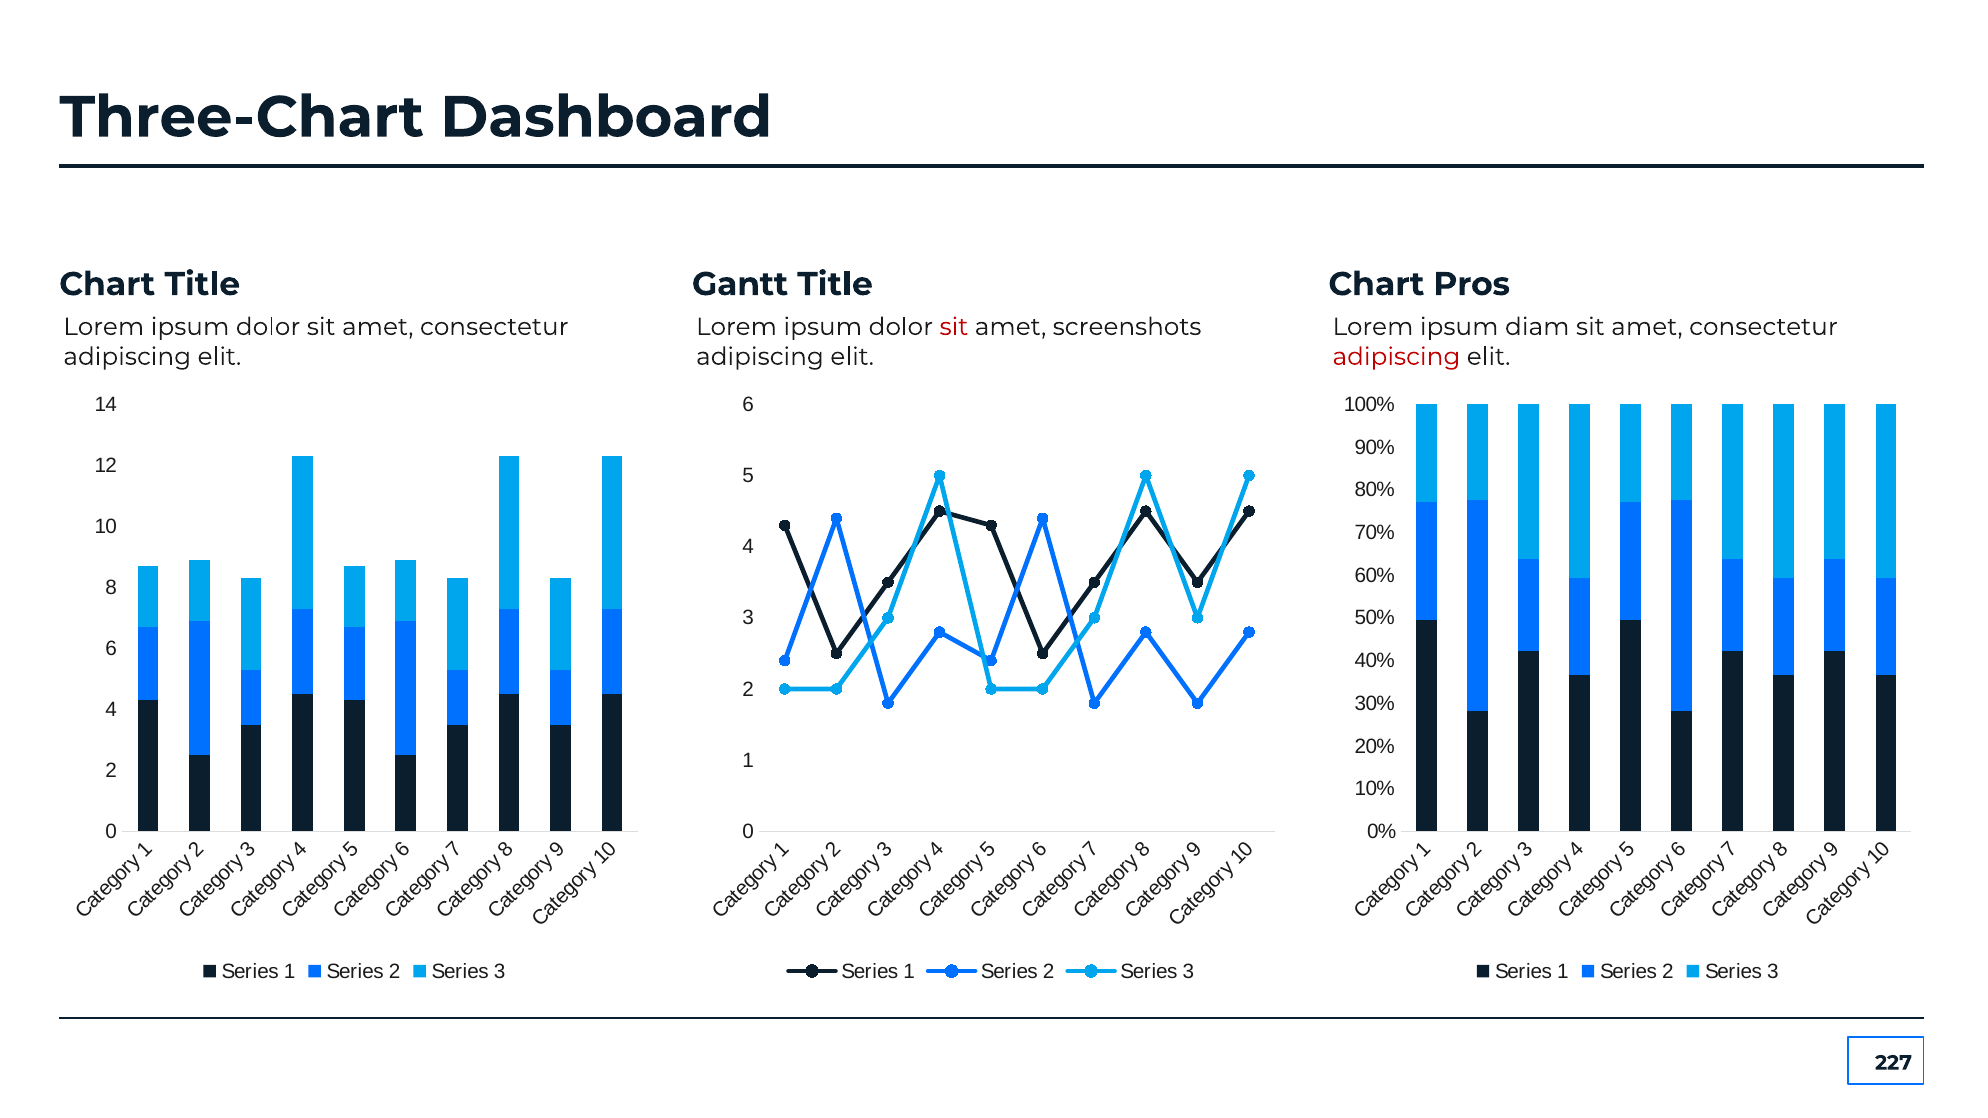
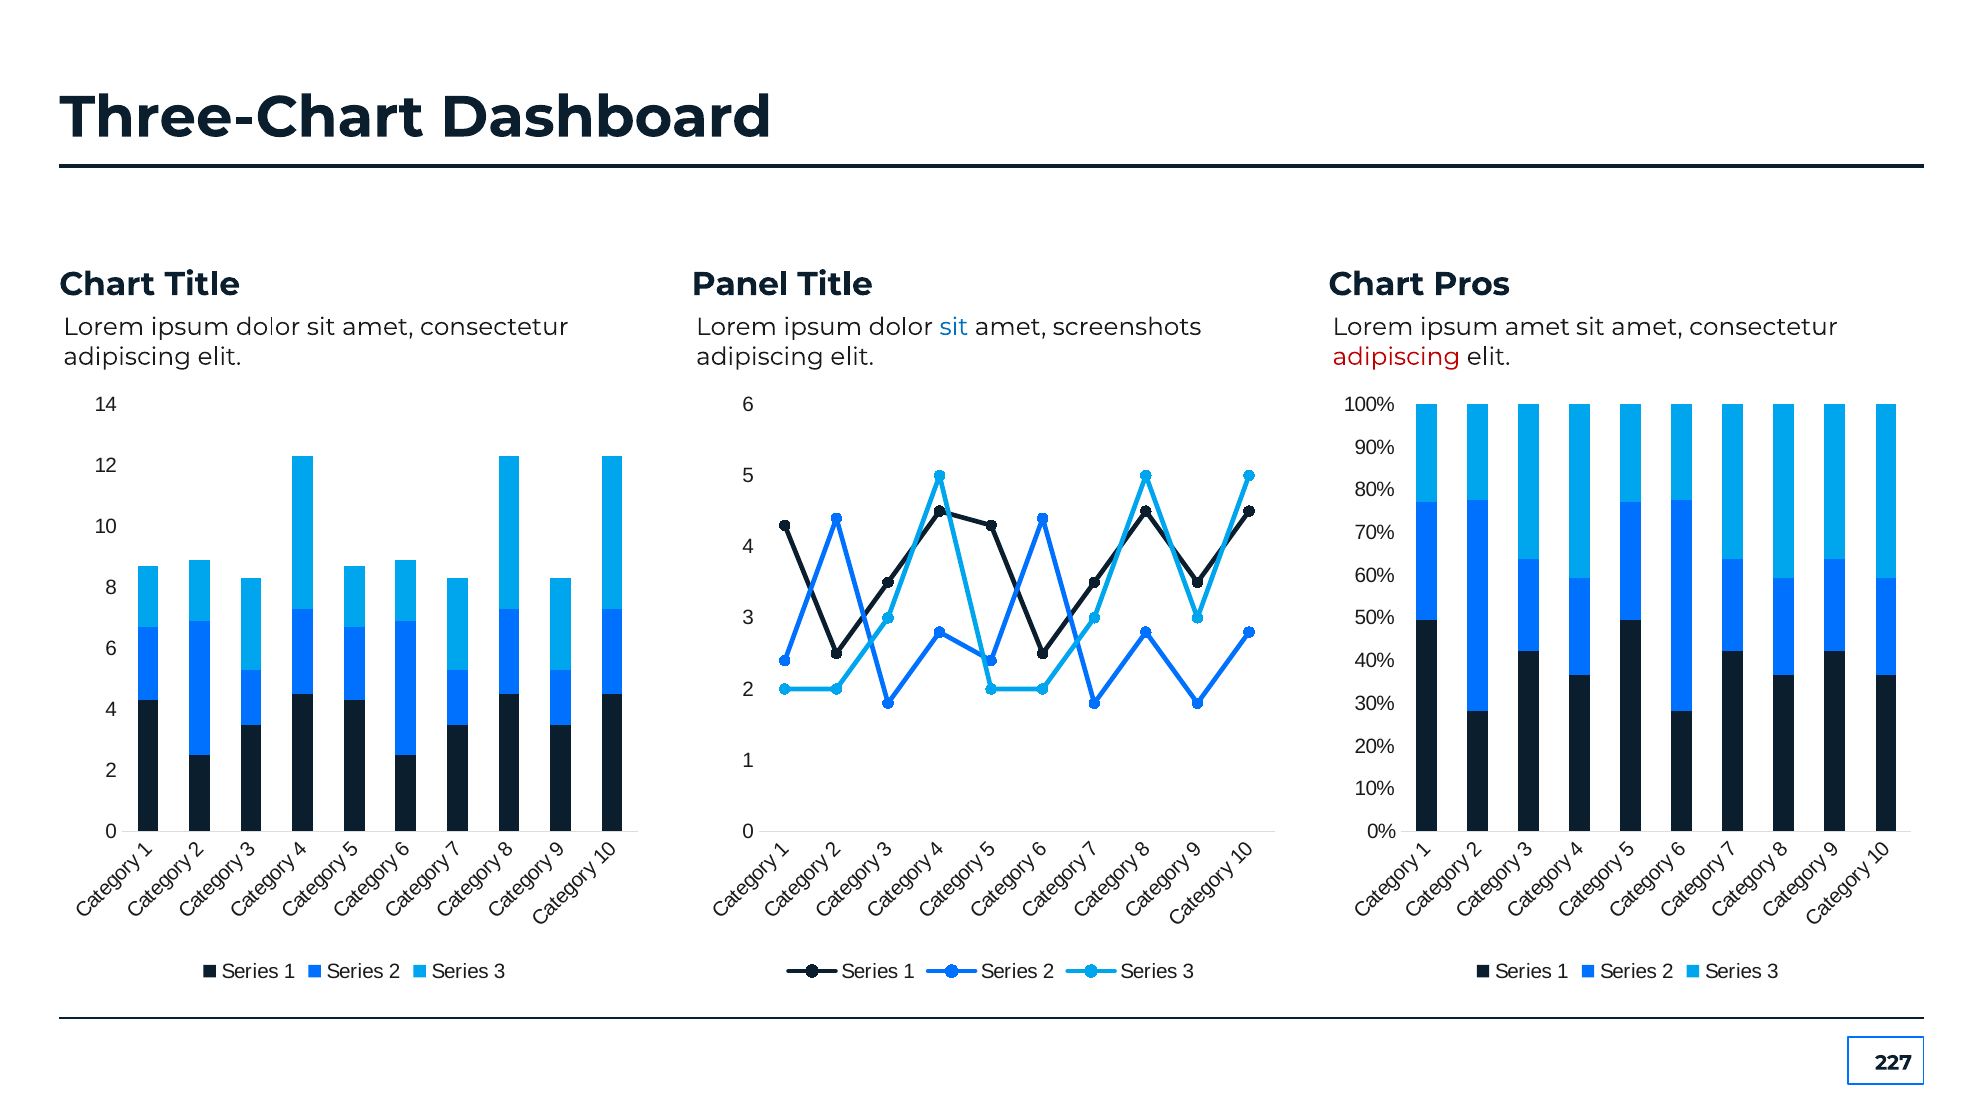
Gantt: Gantt -> Panel
sit at (954, 327) colour: red -> blue
ipsum diam: diam -> amet
